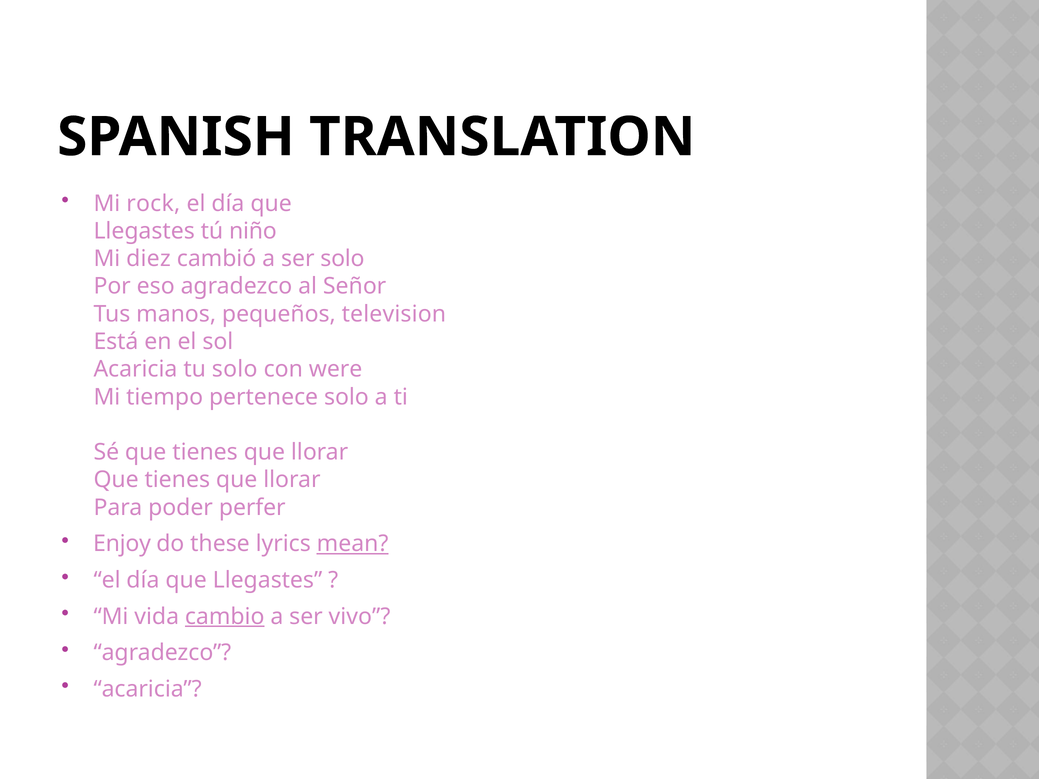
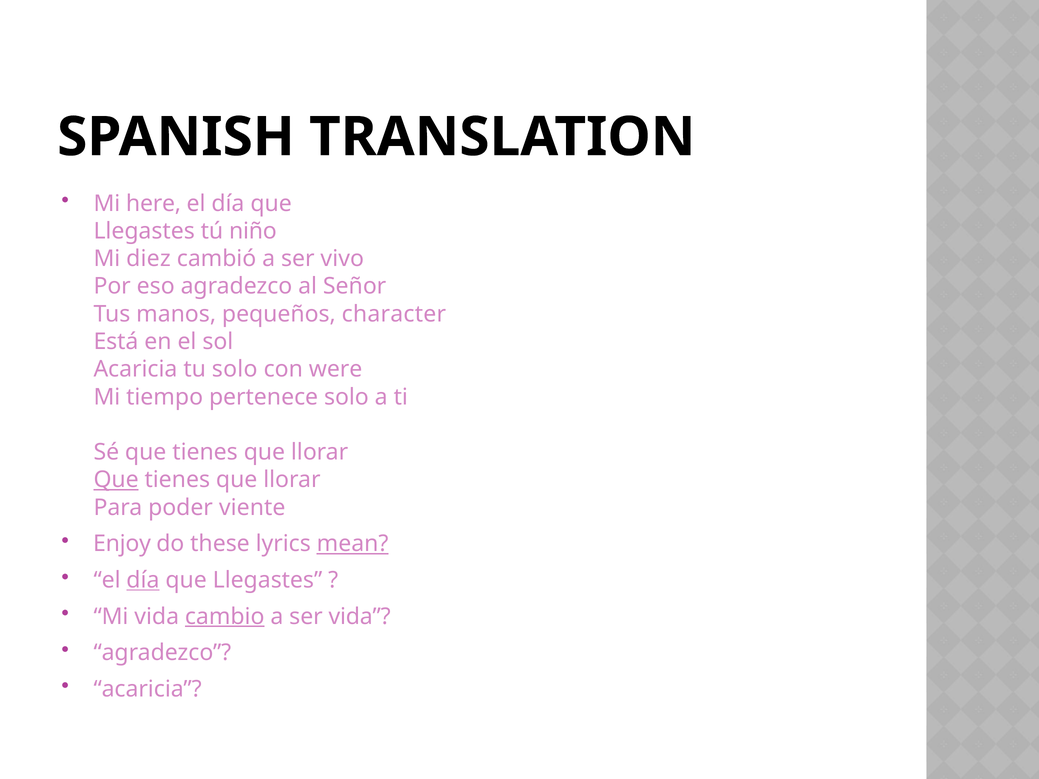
rock: rock -> here
ser solo: solo -> vivo
television: television -> character
Que at (116, 480) underline: none -> present
perfer: perfer -> viente
día at (143, 580) underline: none -> present
ser vivo: vivo -> vida
